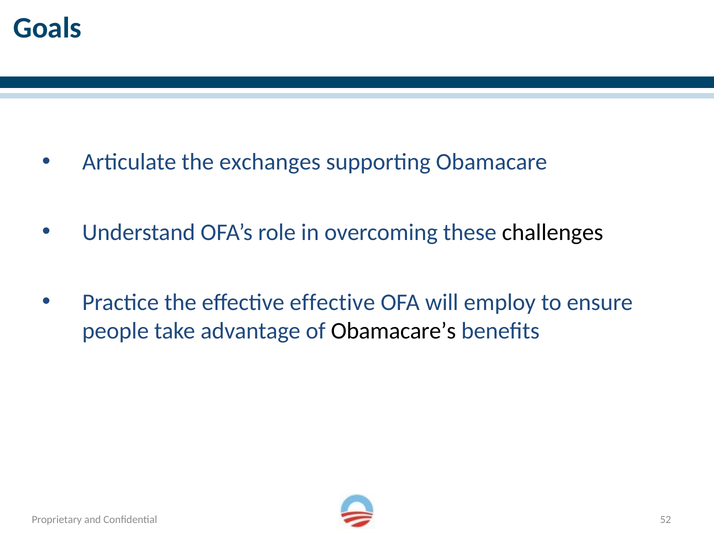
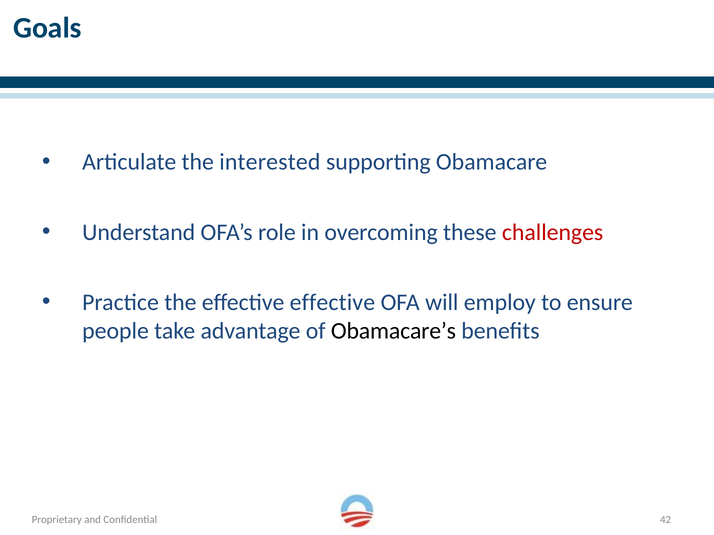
exchanges: exchanges -> interested
challenges colour: black -> red
52: 52 -> 42
